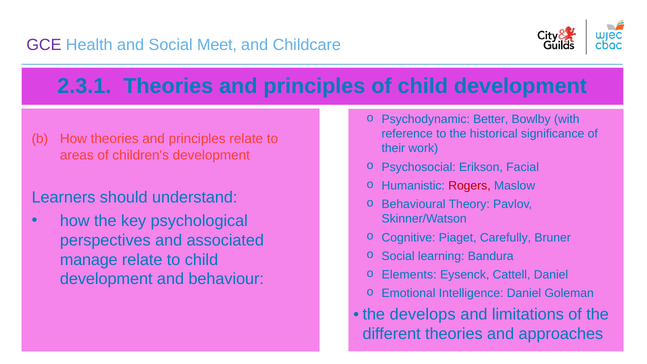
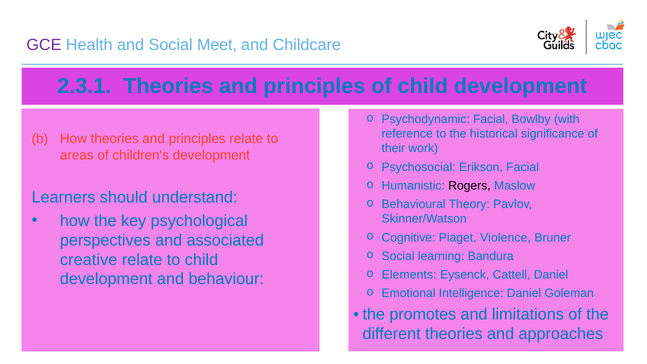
Psychodynamic Better: Better -> Facial
Rogers colour: red -> black
Carefully: Carefully -> Violence
manage: manage -> creative
develops: develops -> promotes
